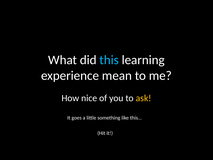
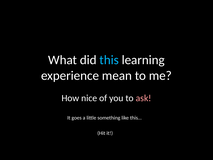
ask colour: yellow -> pink
